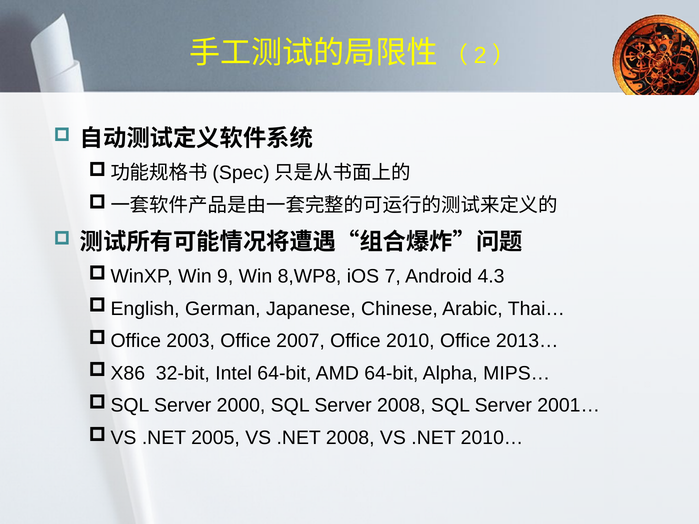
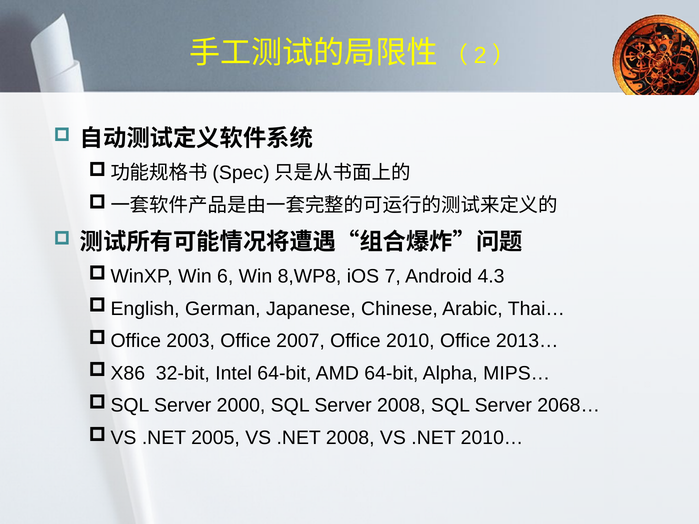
9: 9 -> 6
2001…: 2001… -> 2068…
